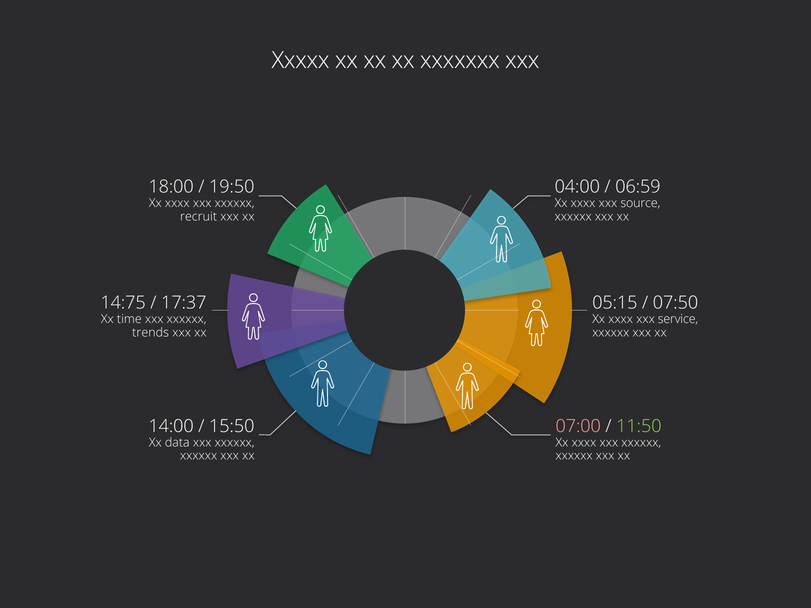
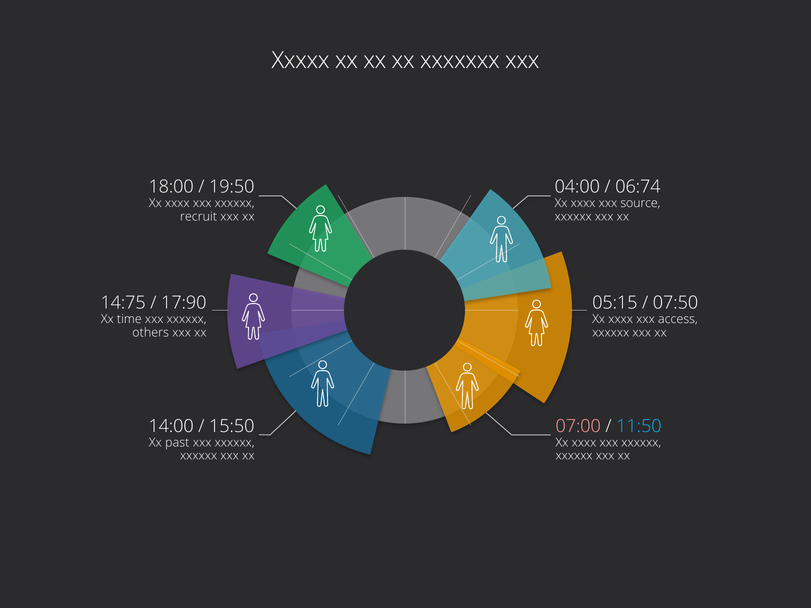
06:59: 06:59 -> 06:74
17:37: 17:37 -> 17:90
service: service -> access
trends: trends -> others
11:50 colour: light green -> light blue
data: data -> past
